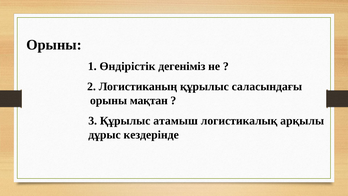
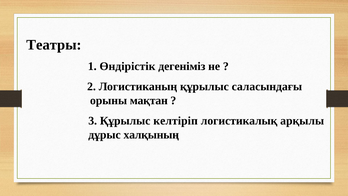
Орыны at (54, 45): Орыны -> Театры
атамыш: атамыш -> келтіріп
кездерінде: кездерінде -> халқының
